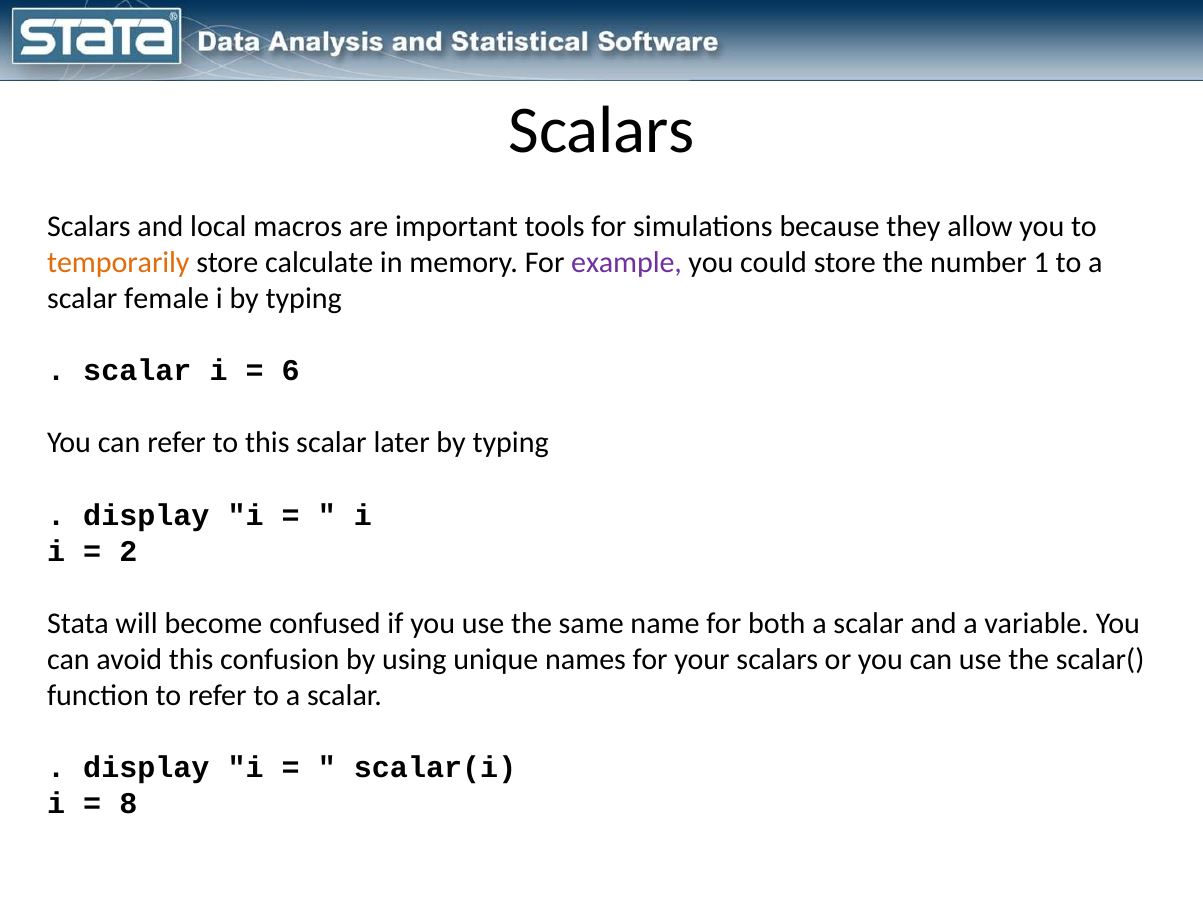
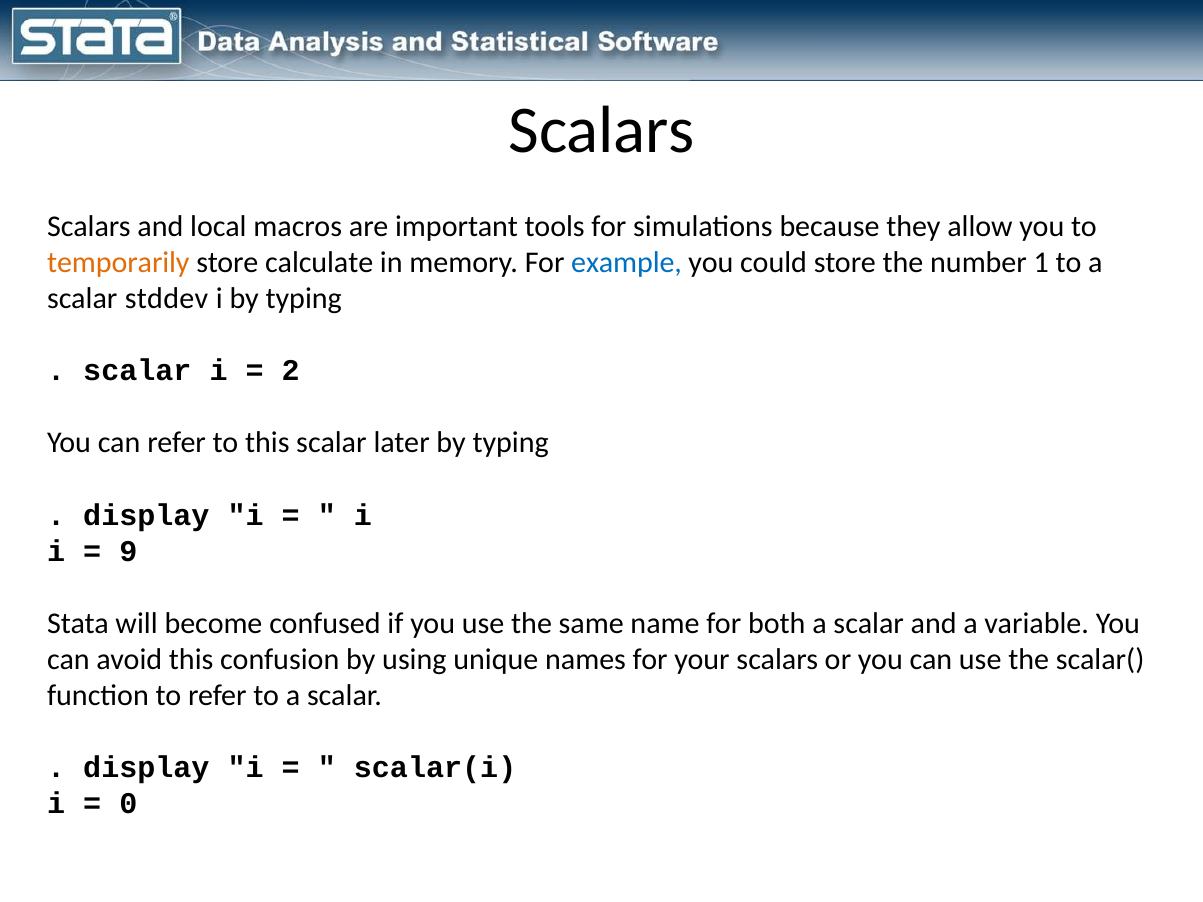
example colour: purple -> blue
female: female -> stddev
6: 6 -> 2
2: 2 -> 9
8: 8 -> 0
